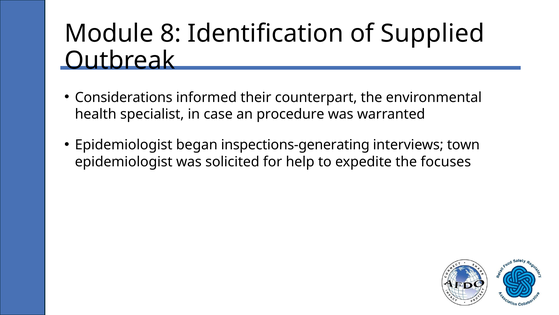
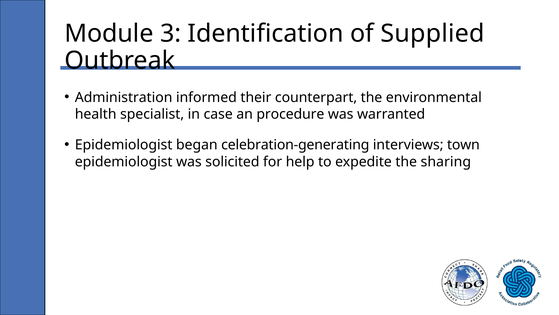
8: 8 -> 3
Considerations: Considerations -> Administration
inspections-generating: inspections-generating -> celebration-generating
focuses: focuses -> sharing
